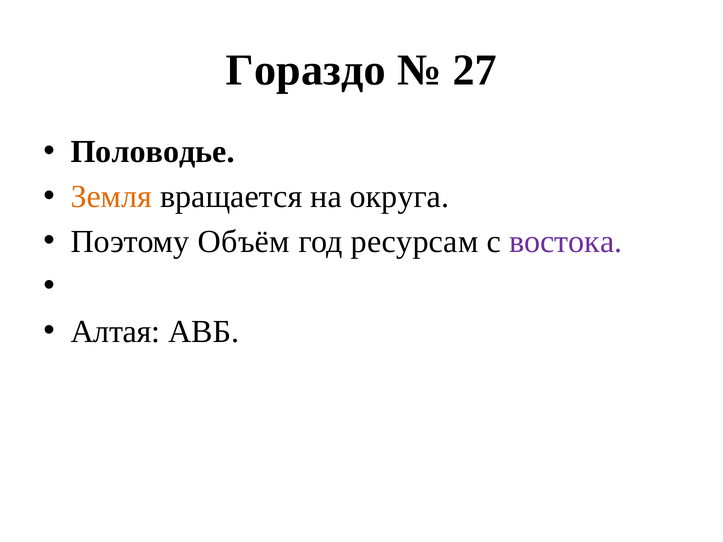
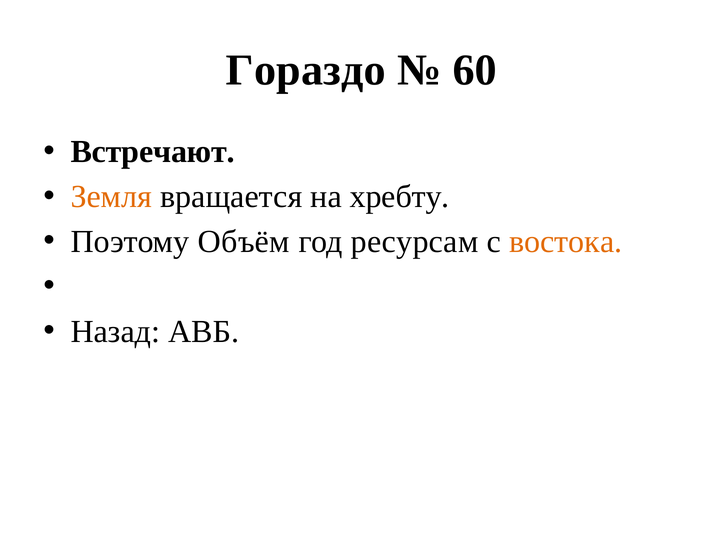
27: 27 -> 60
Половодье: Половодье -> Встречают
округа: округа -> хребту
востока colour: purple -> orange
Алтая: Алтая -> Назад
